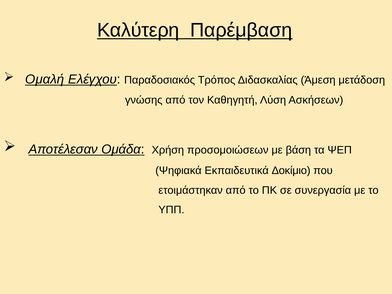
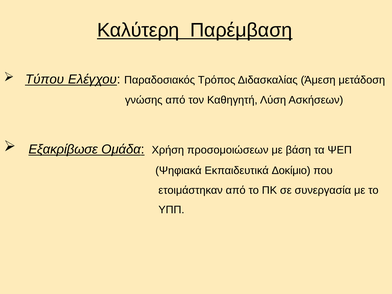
Ομαλή: Ομαλή -> Τύπου
Αποτέλεσαν: Αποτέλεσαν -> Εξακρίβωσε
